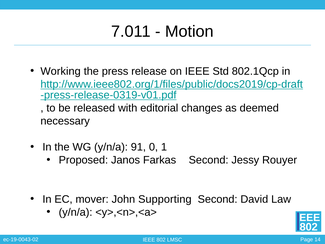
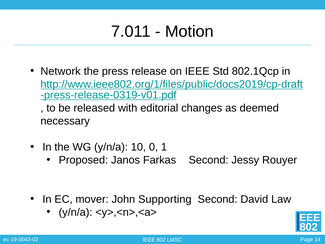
Working: Working -> Network
91: 91 -> 10
